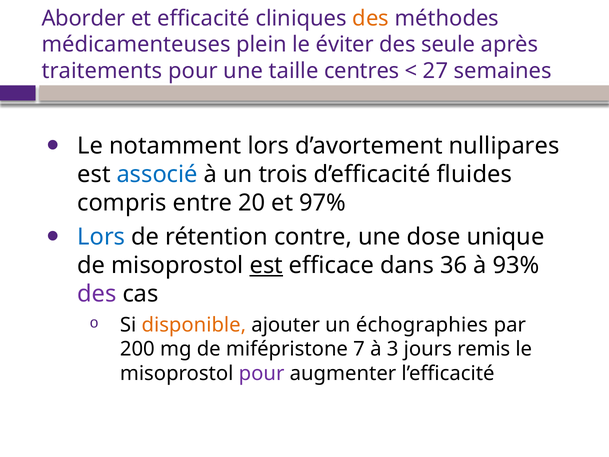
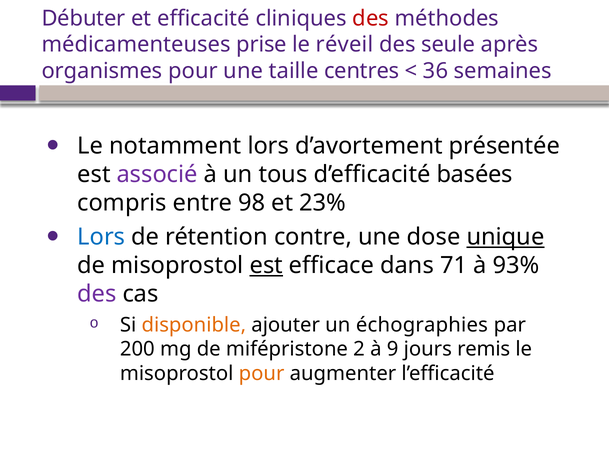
Aborder: Aborder -> Débuter
des at (371, 18) colour: orange -> red
plein: plein -> prise
éviter: éviter -> réveil
traitements: traitements -> organismes
27: 27 -> 36
nullipares: nullipares -> présentée
associé colour: blue -> purple
trois: trois -> tous
fluides: fluides -> basées
20: 20 -> 98
97%: 97% -> 23%
unique underline: none -> present
36: 36 -> 71
7: 7 -> 2
3: 3 -> 9
pour at (262, 373) colour: purple -> orange
